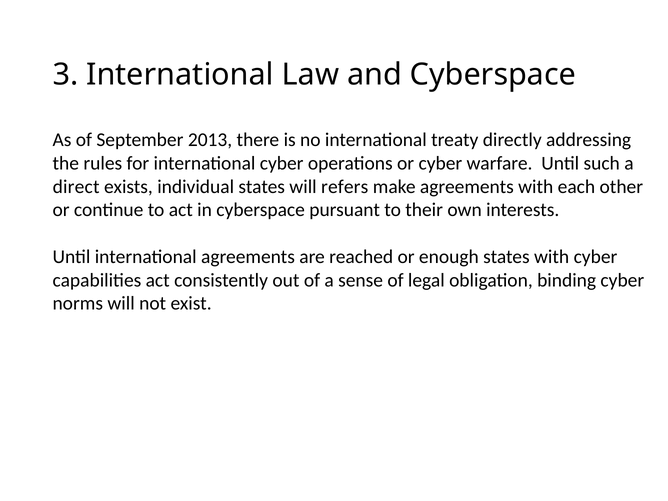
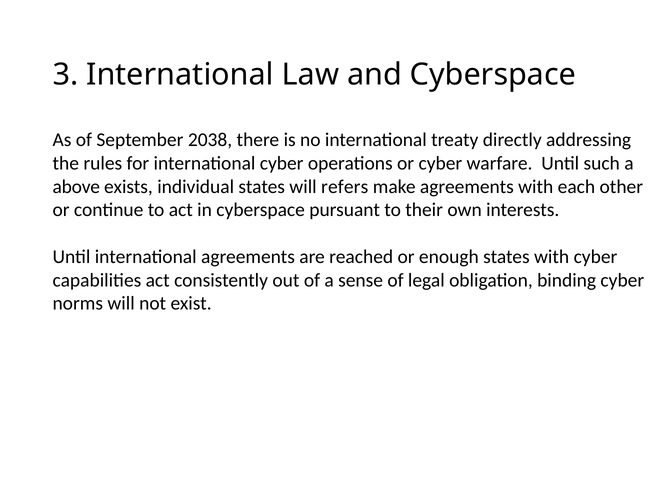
2013: 2013 -> 2038
direct: direct -> above
